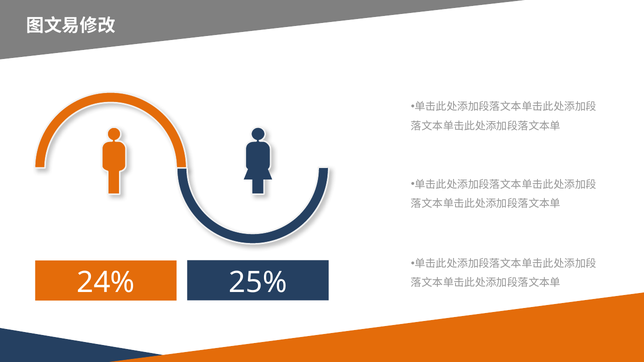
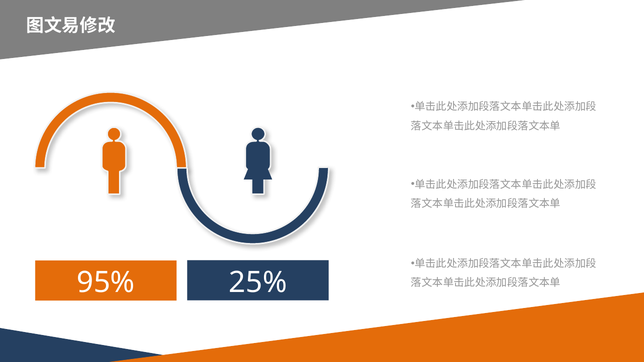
24%: 24% -> 95%
